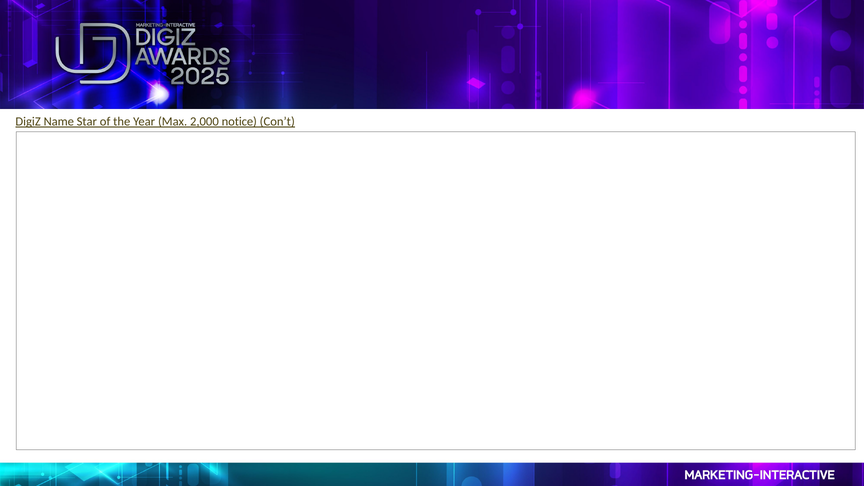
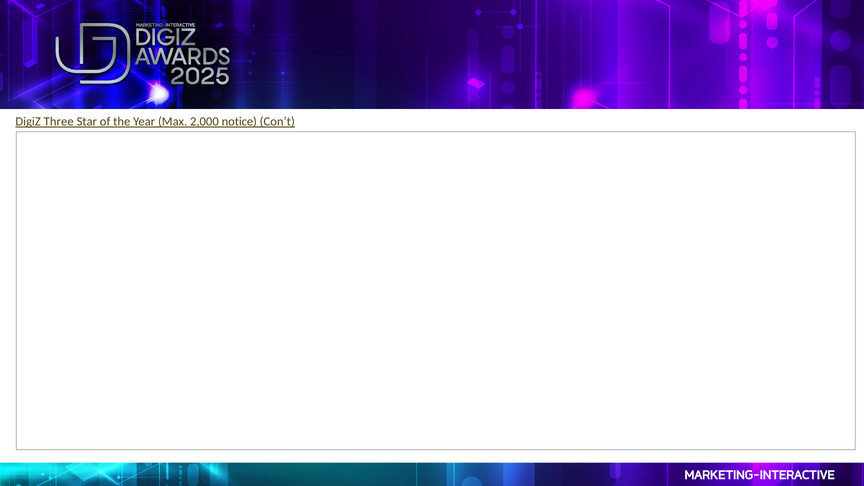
Name: Name -> Three
